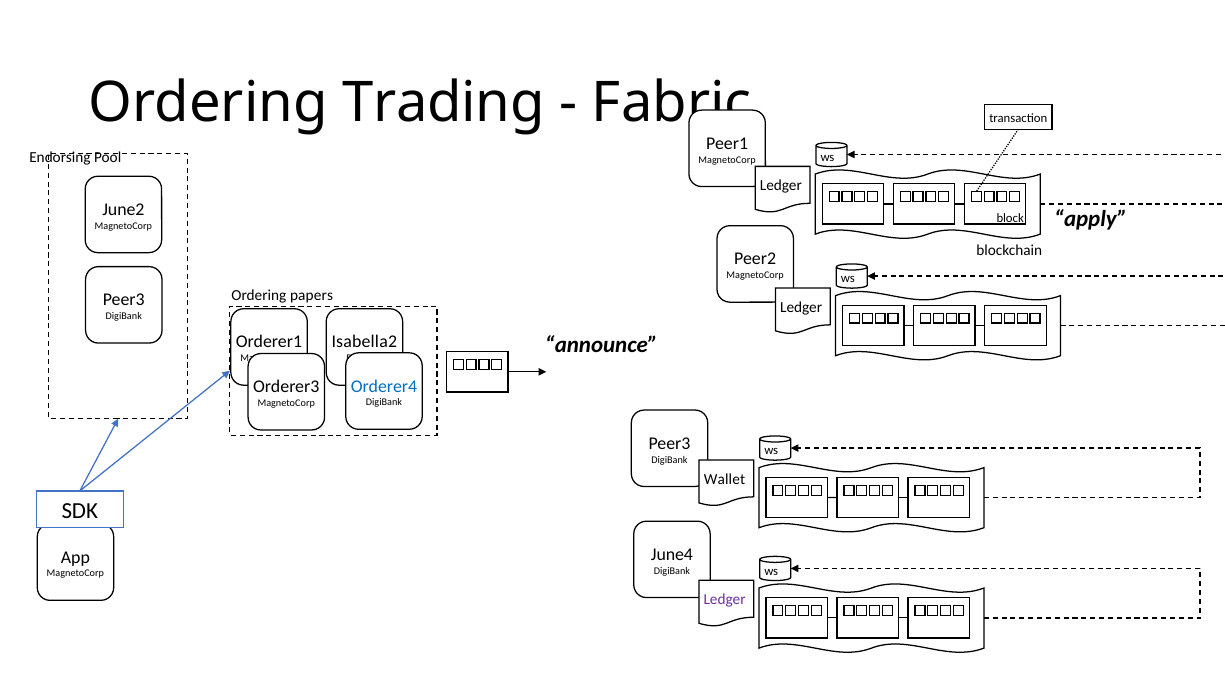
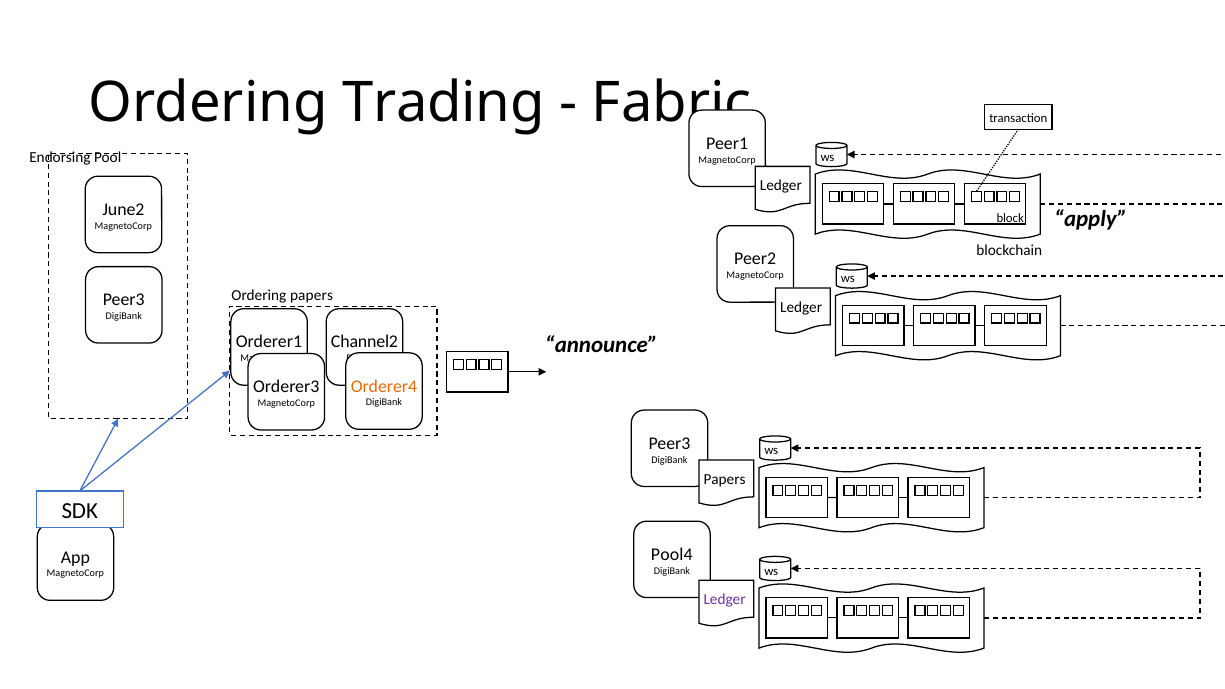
Isabella2: Isabella2 -> Channel2
Orderer4 colour: blue -> orange
Wallet at (724, 479): Wallet -> Papers
June4: June4 -> Pool4
